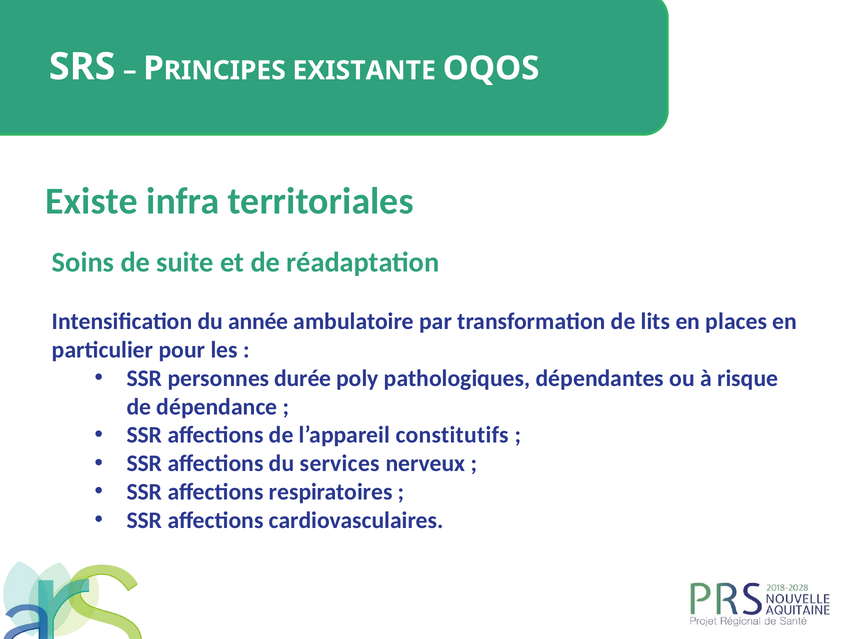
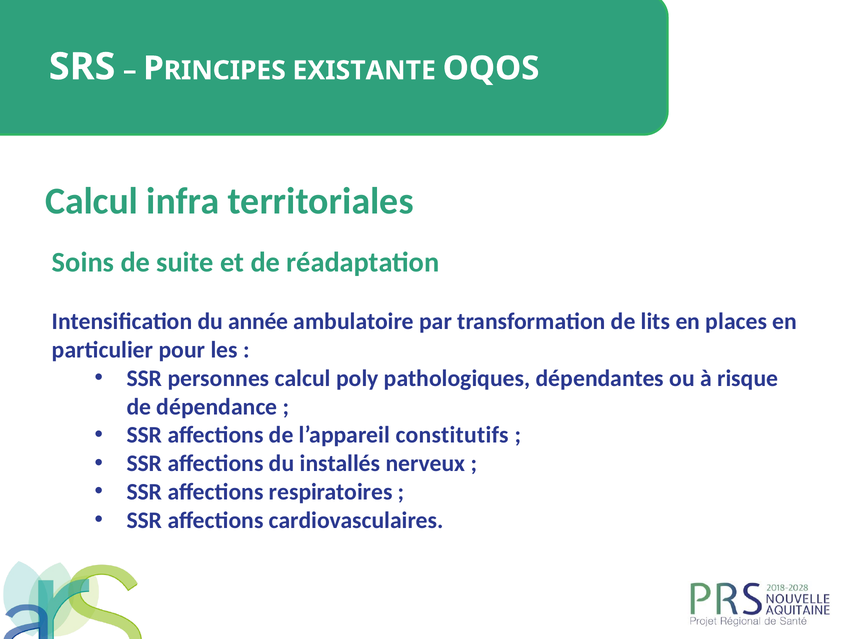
Existe at (92, 201): Existe -> Calcul
personnes durée: durée -> calcul
services: services -> installés
